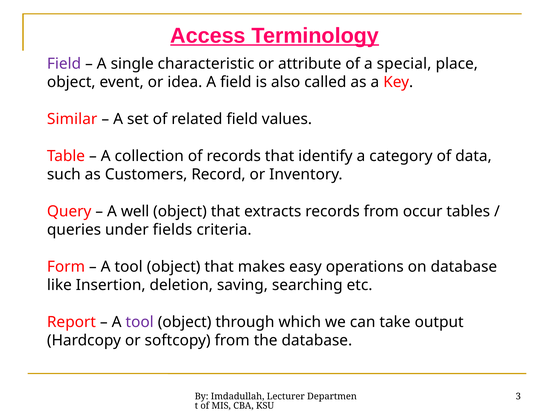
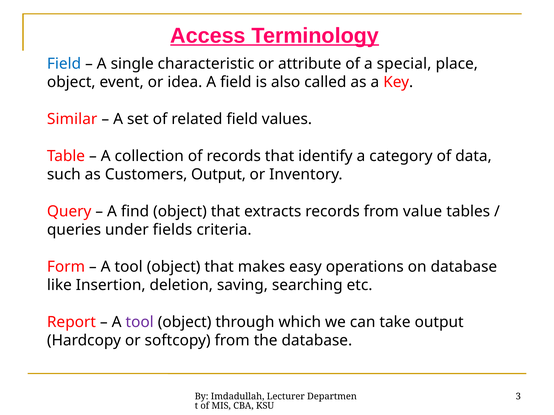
Field at (64, 64) colour: purple -> blue
Customers Record: Record -> Output
well: well -> find
occur: occur -> value
